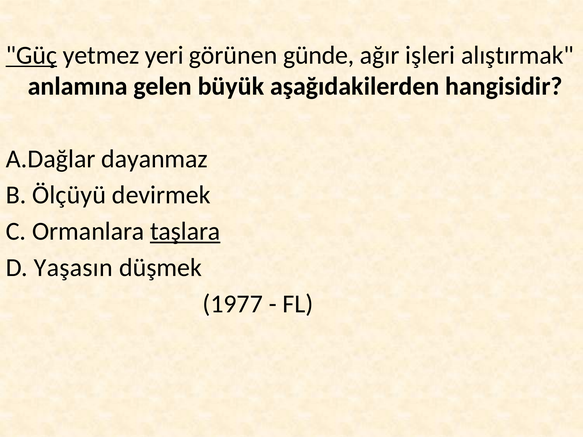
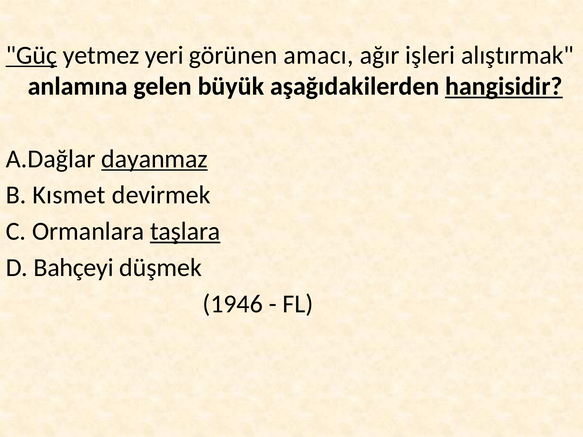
günde: günde -> amacı
hangisidir underline: none -> present
dayanmaz underline: none -> present
Ölçüyü: Ölçüyü -> Kısmet
Yaşasın: Yaşasın -> Bahçeyi
1977: 1977 -> 1946
